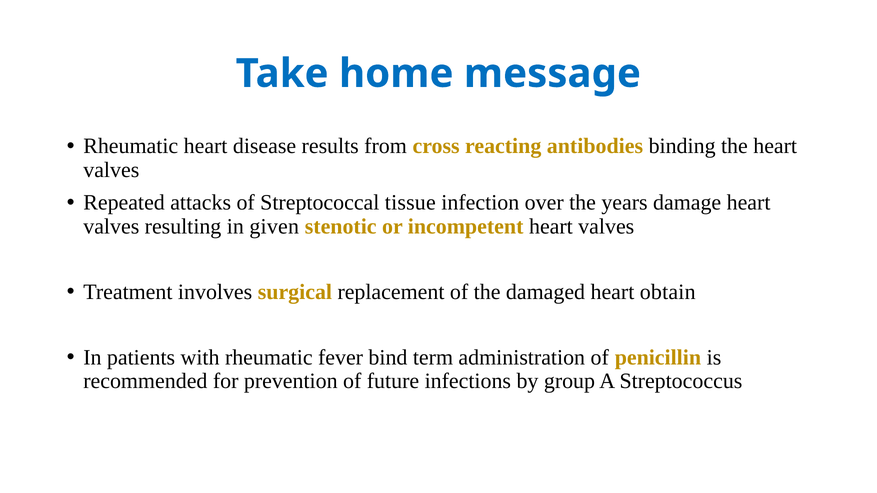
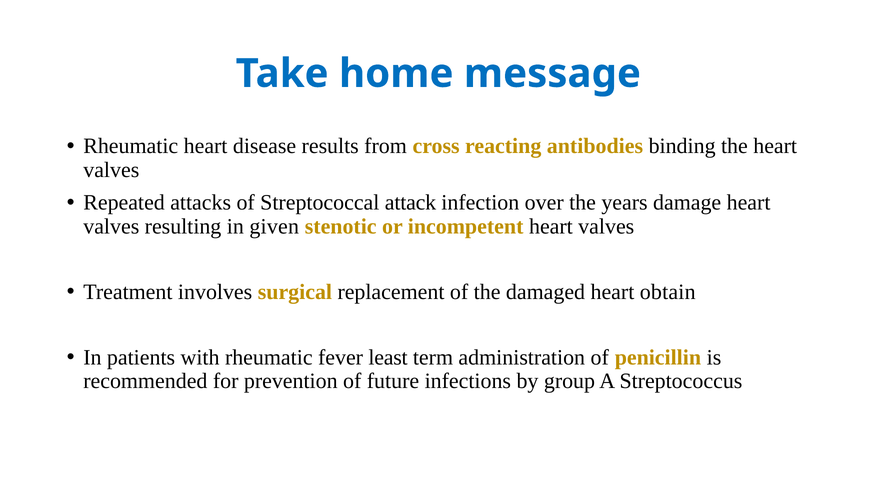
tissue: tissue -> attack
bind: bind -> least
